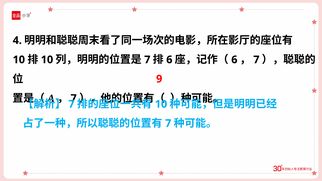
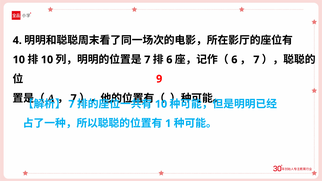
7 at (168, 124): 7 -> 1
